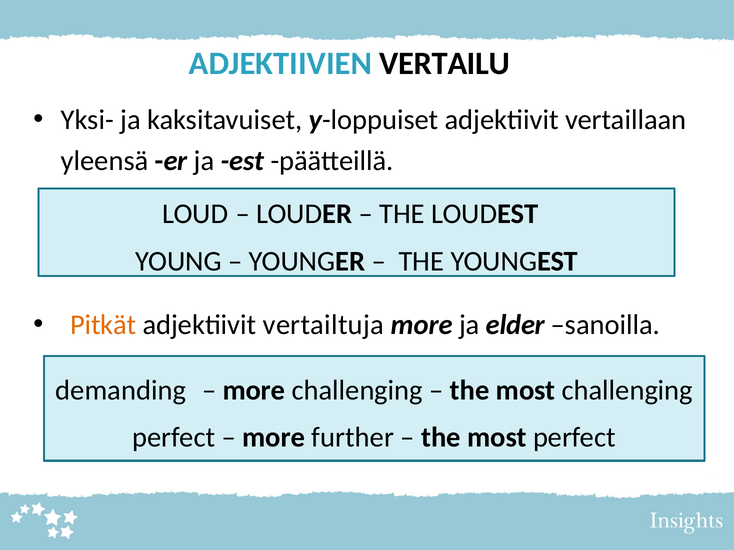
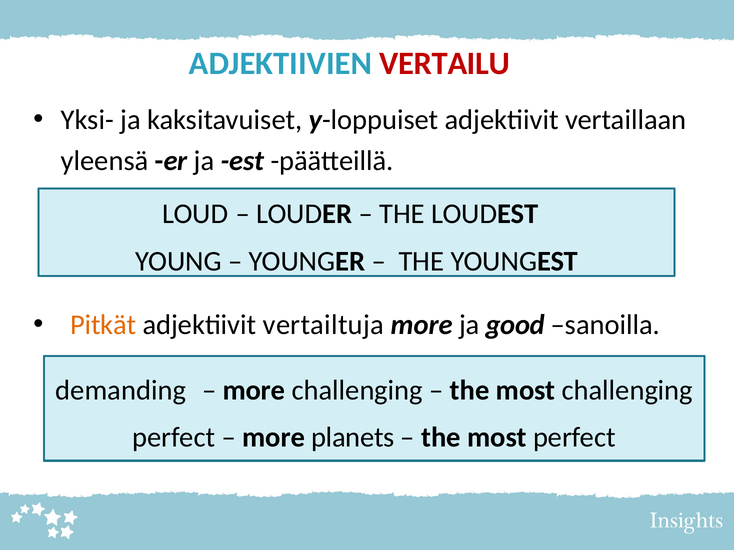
VERTAILU colour: black -> red
elder: elder -> good
further: further -> planets
